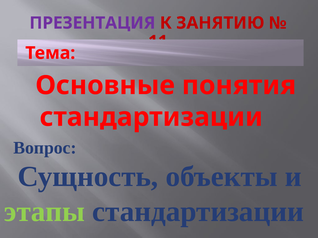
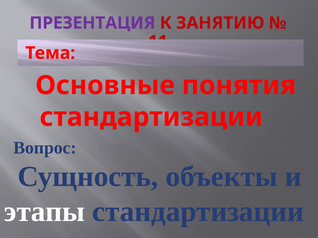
этапы colour: light green -> white
